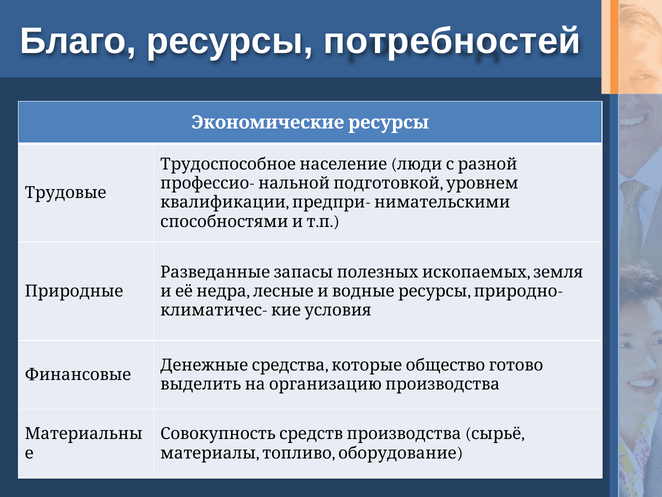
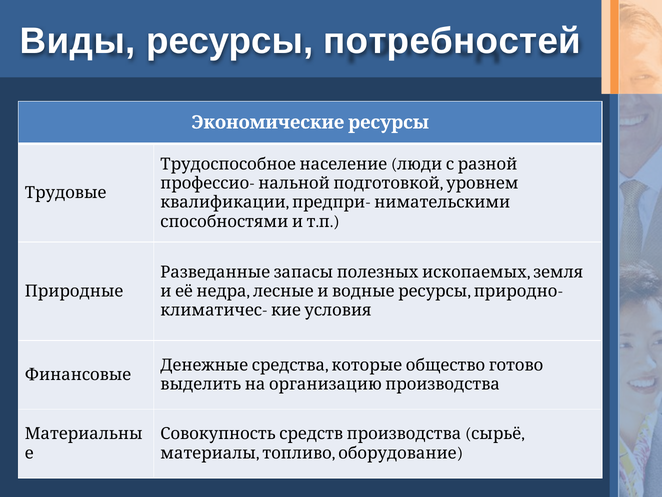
Благо: Благо -> Виды
